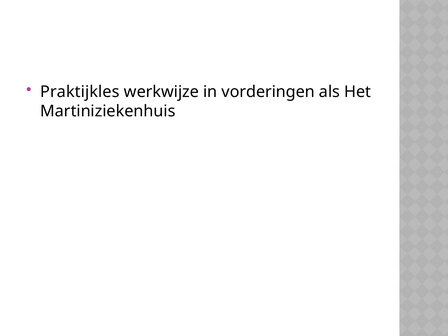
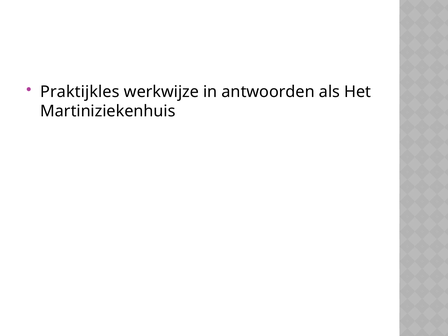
vorderingen: vorderingen -> antwoorden
